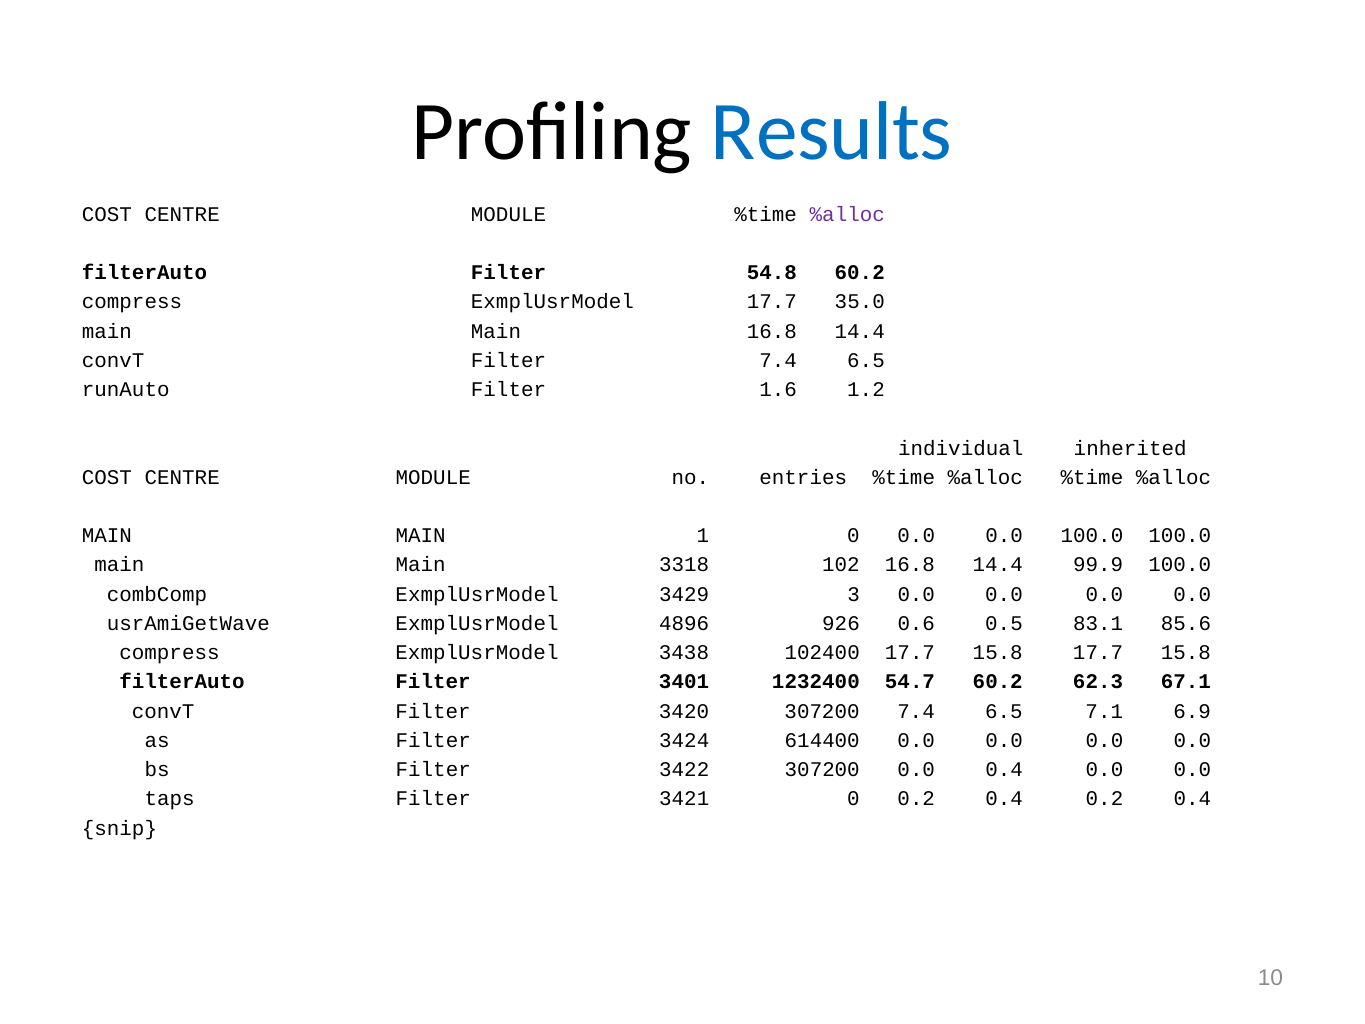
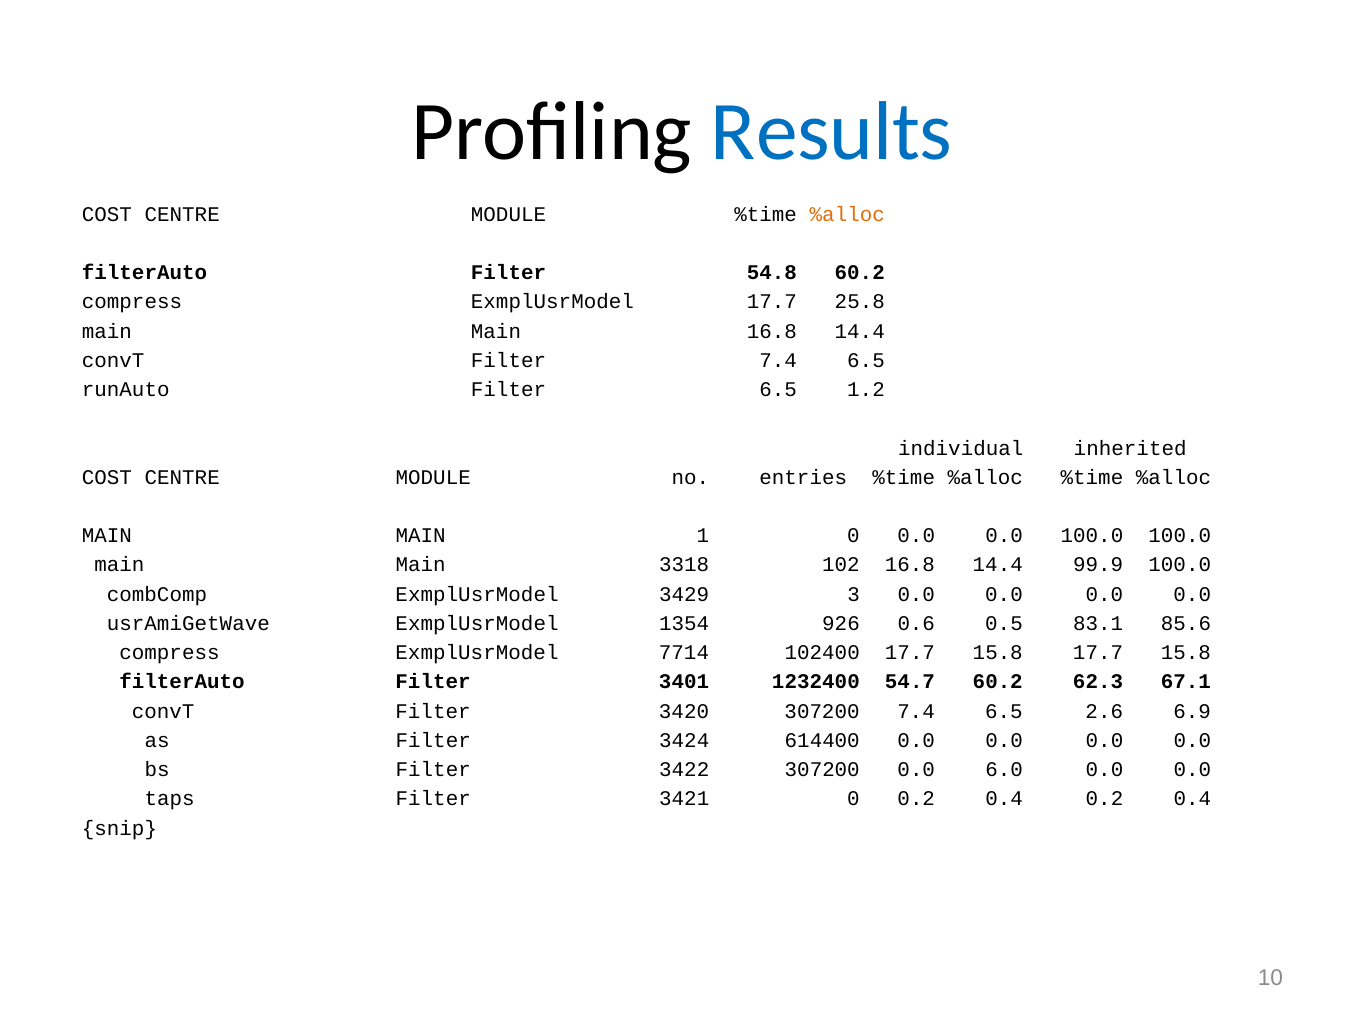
%alloc at (847, 214) colour: purple -> orange
35.0: 35.0 -> 25.8
Filter 1.6: 1.6 -> 6.5
4896: 4896 -> 1354
3438: 3438 -> 7714
7.1: 7.1 -> 2.6
0.0 0.4: 0.4 -> 6.0
